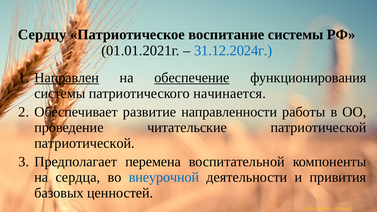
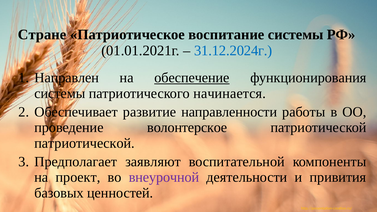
Сердцу: Сердцу -> Стране
Направлен underline: present -> none
читательские: читательские -> волонтерское
перемена: перемена -> заявляют
сердца: сердца -> проект
внеурочной colour: blue -> purple
